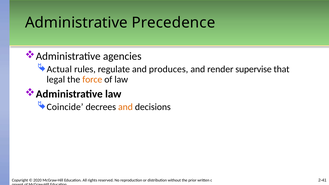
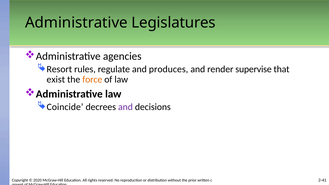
Precedence: Precedence -> Legislatures
Actual: Actual -> Resort
legal: legal -> exist
and at (125, 107) colour: orange -> purple
